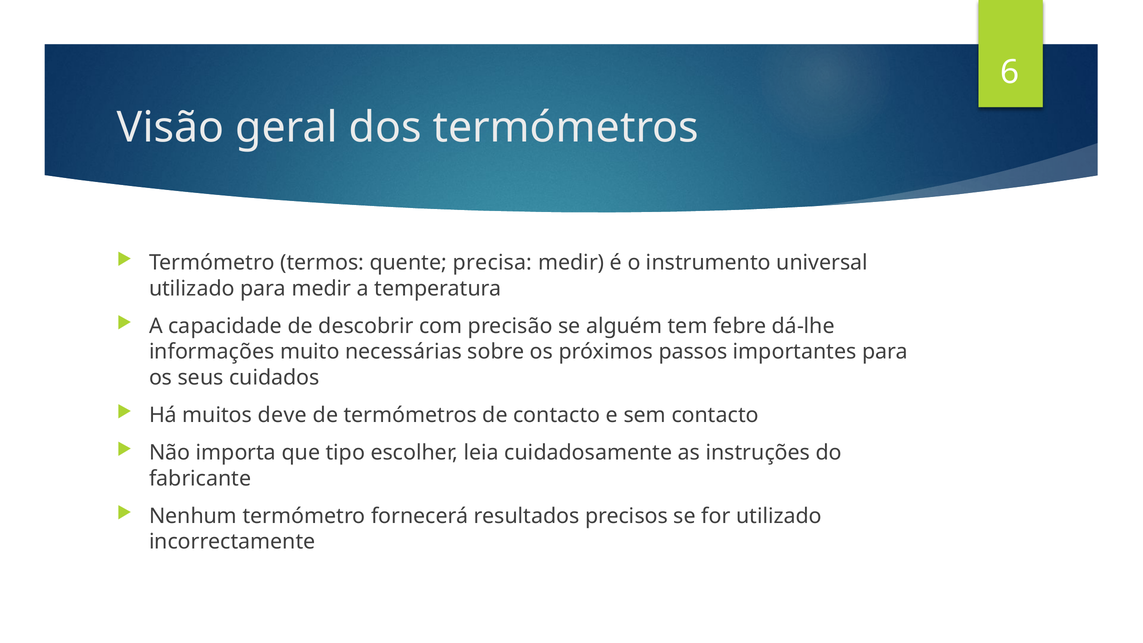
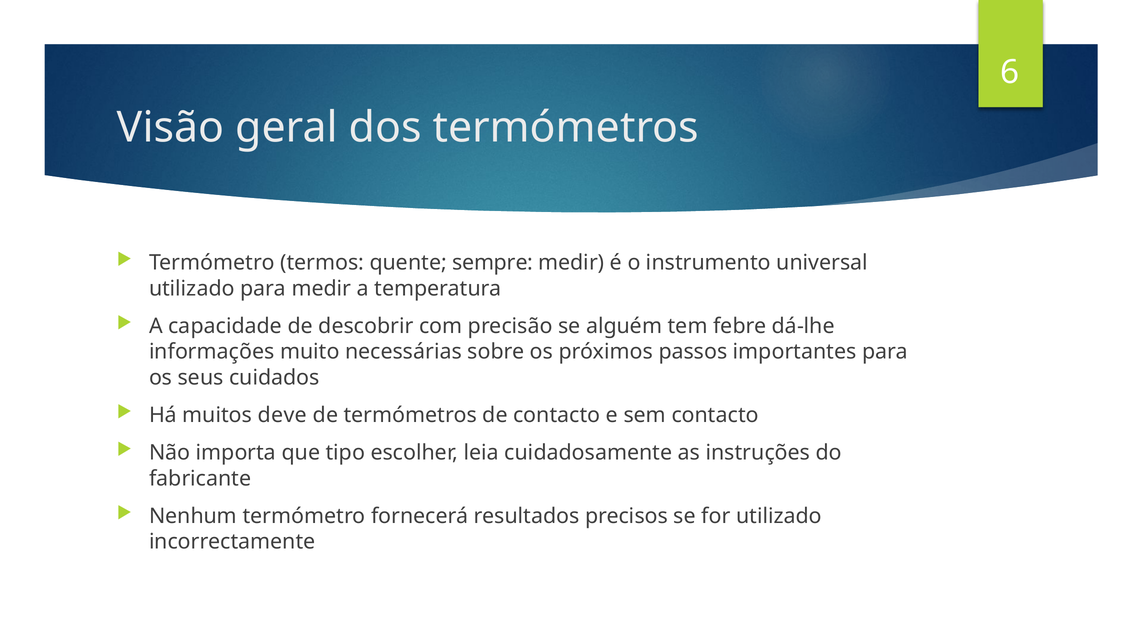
precisa: precisa -> sempre
